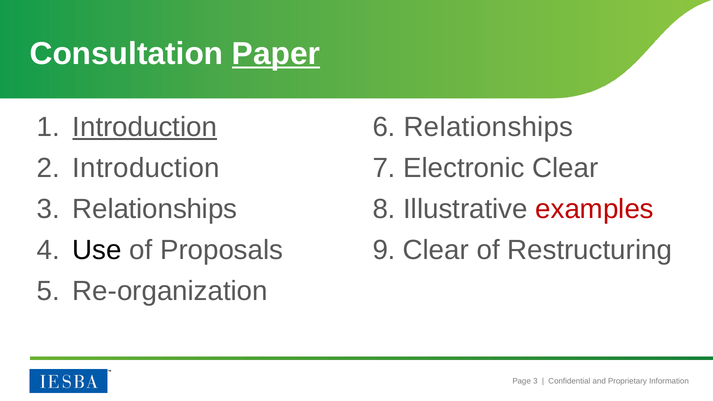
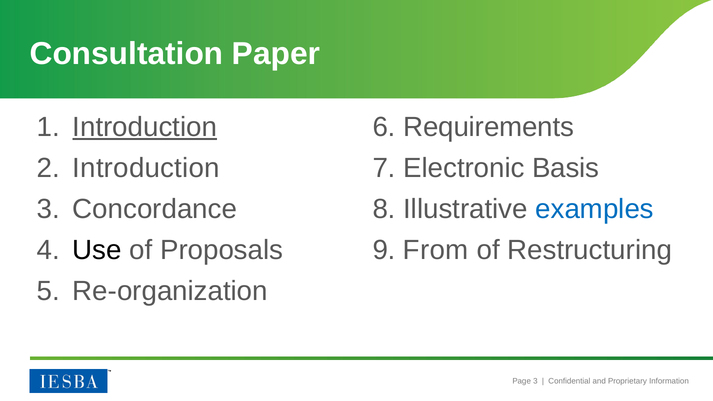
Paper underline: present -> none
6 Relationships: Relationships -> Requirements
Electronic Clear: Clear -> Basis
Relationships at (155, 209): Relationships -> Concordance
examples colour: red -> blue
9 Clear: Clear -> From
